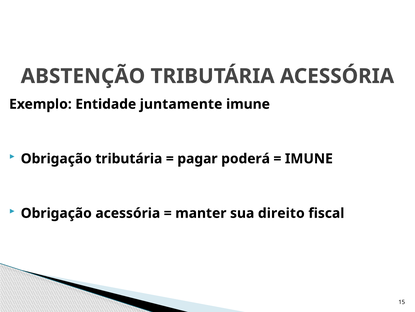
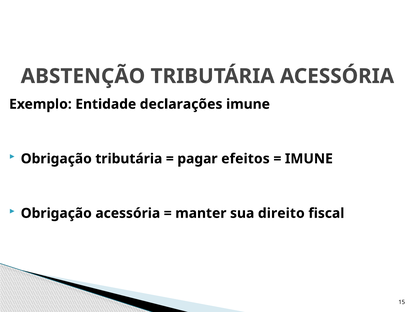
juntamente: juntamente -> declarações
poderá: poderá -> efeitos
